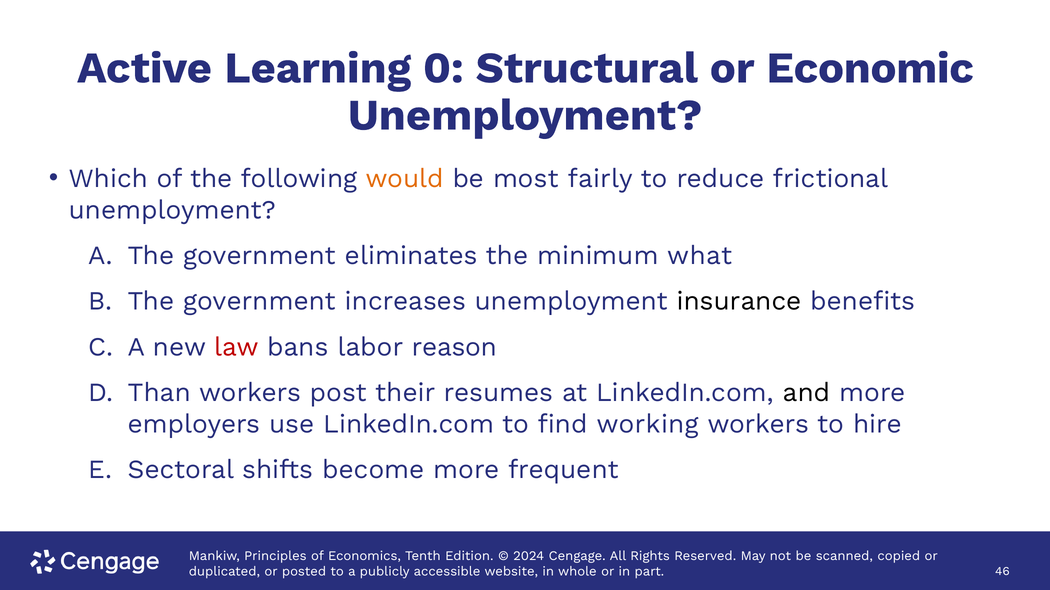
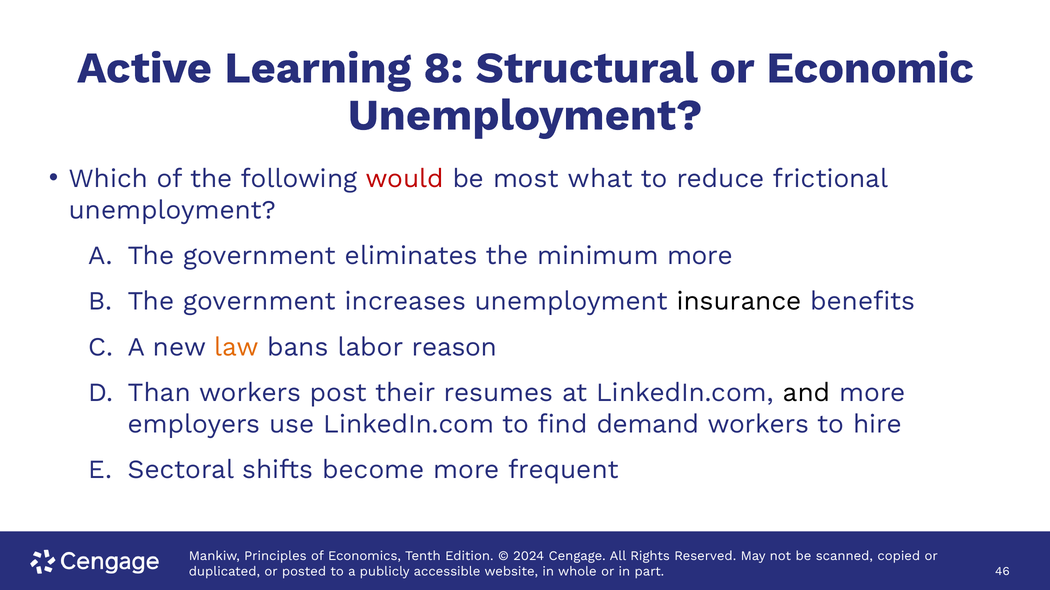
0: 0 -> 8
would colour: orange -> red
fairly: fairly -> what
minimum what: what -> more
law colour: red -> orange
working: working -> demand
